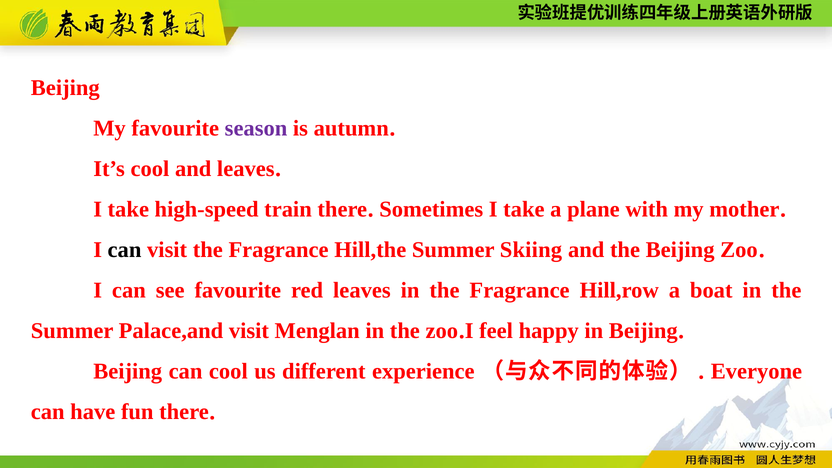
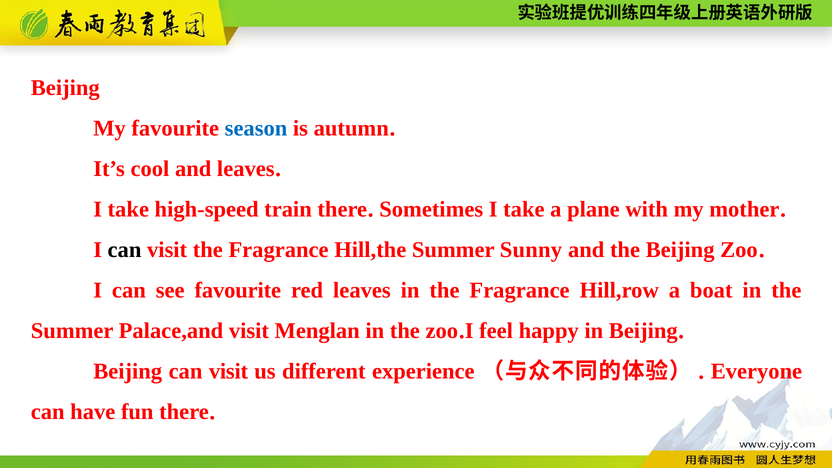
season colour: purple -> blue
Skiing: Skiing -> Sunny
Beijing can cool: cool -> visit
